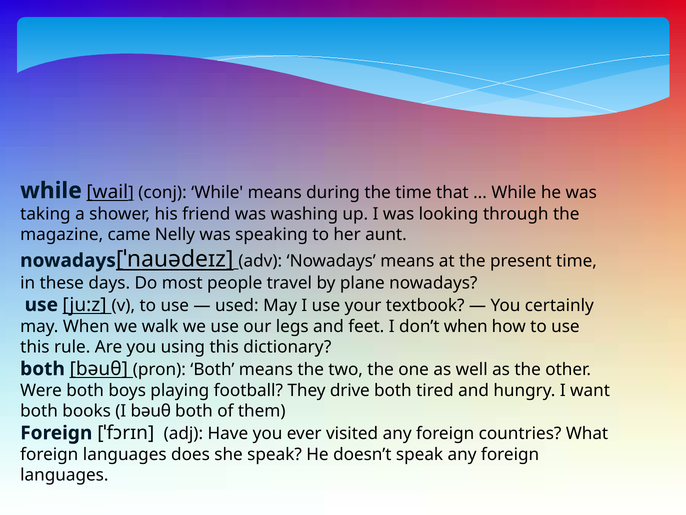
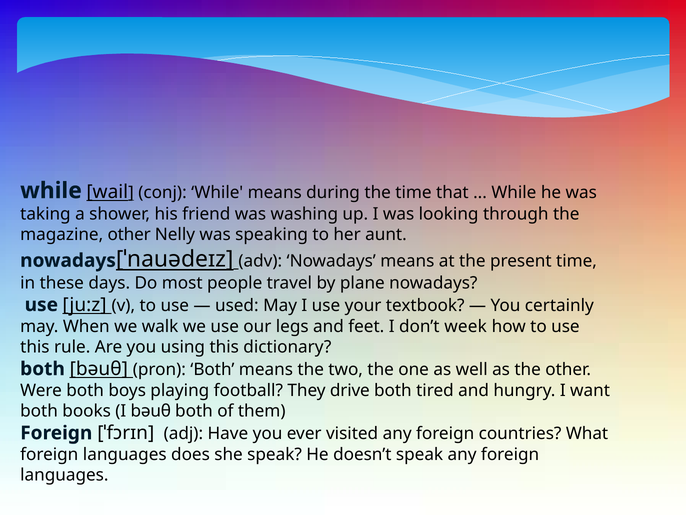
magazine came: came -> other
don’t when: when -> week
